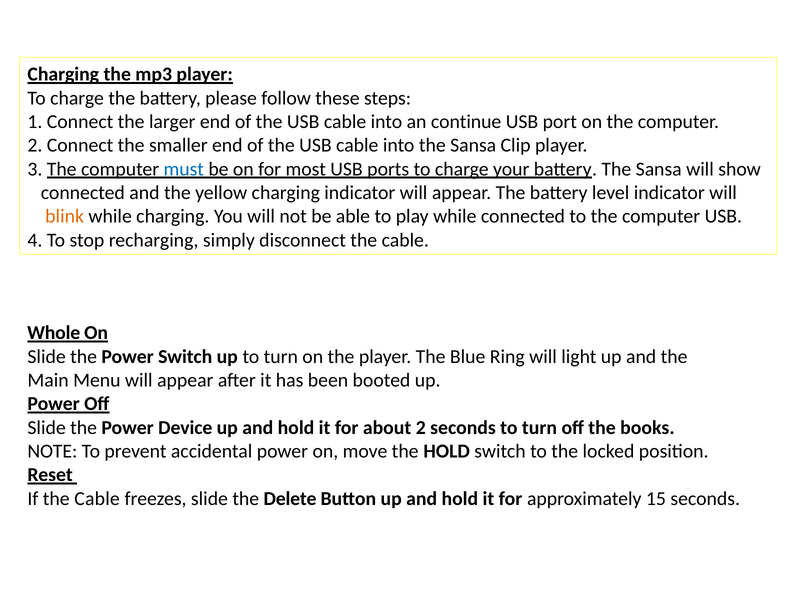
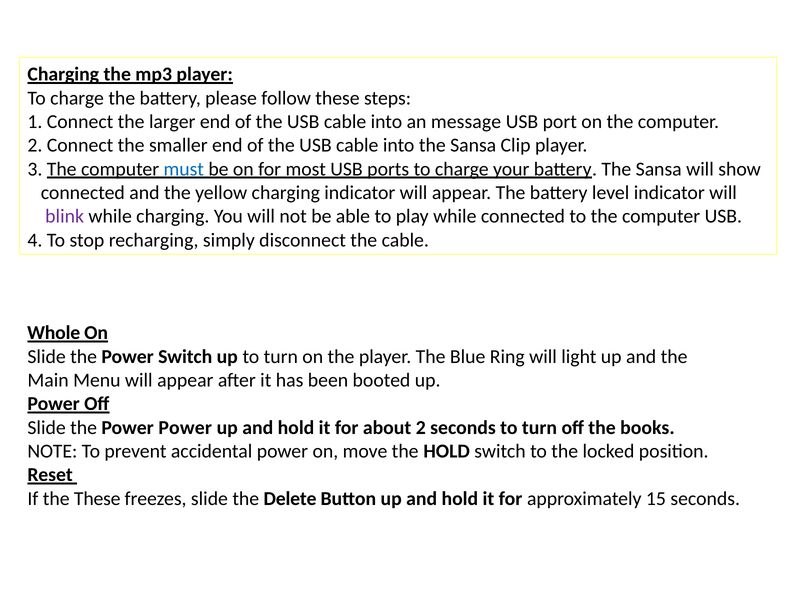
continue: continue -> message
blink colour: orange -> purple
Power Device: Device -> Power
If the Cable: Cable -> These
